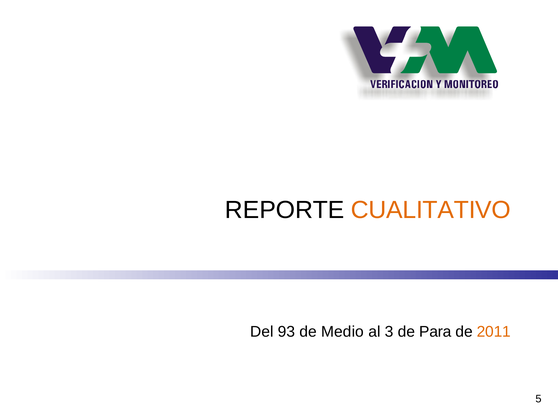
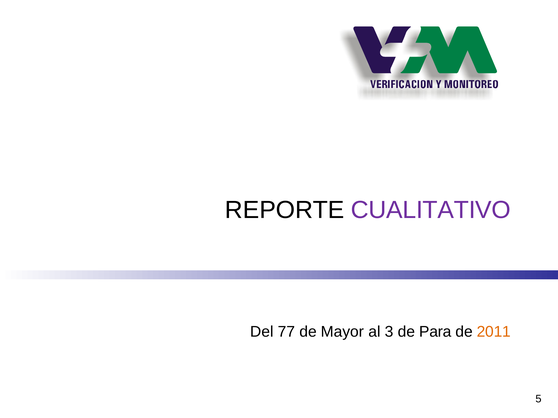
CUALITATIVO colour: orange -> purple
93: 93 -> 77
Medio: Medio -> Mayor
